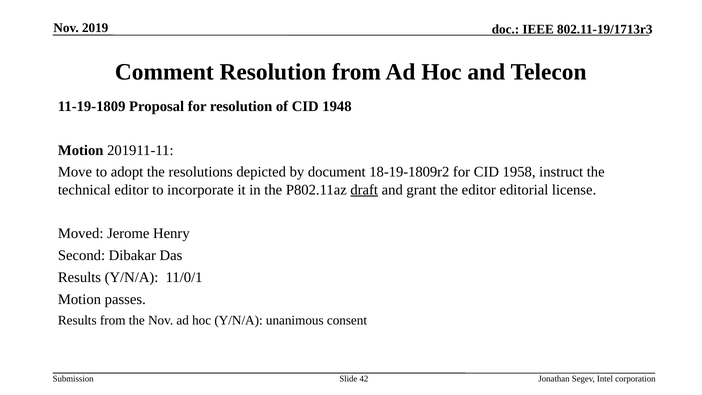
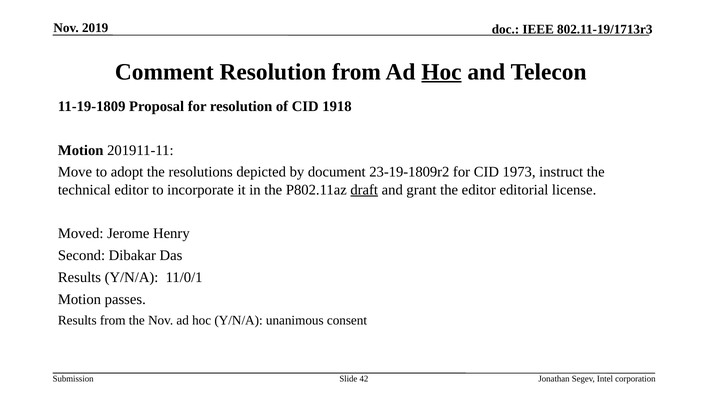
Hoc at (441, 72) underline: none -> present
1948: 1948 -> 1918
18-19-1809r2: 18-19-1809r2 -> 23-19-1809r2
1958: 1958 -> 1973
